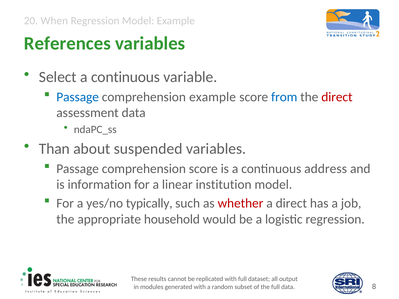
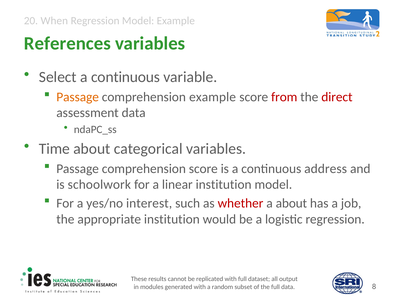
Passage at (78, 97) colour: blue -> orange
from colour: blue -> red
Than: Than -> Time
suspended: suspended -> categorical
information: information -> schoolwork
typically: typically -> interest
a direct: direct -> about
appropriate household: household -> institution
